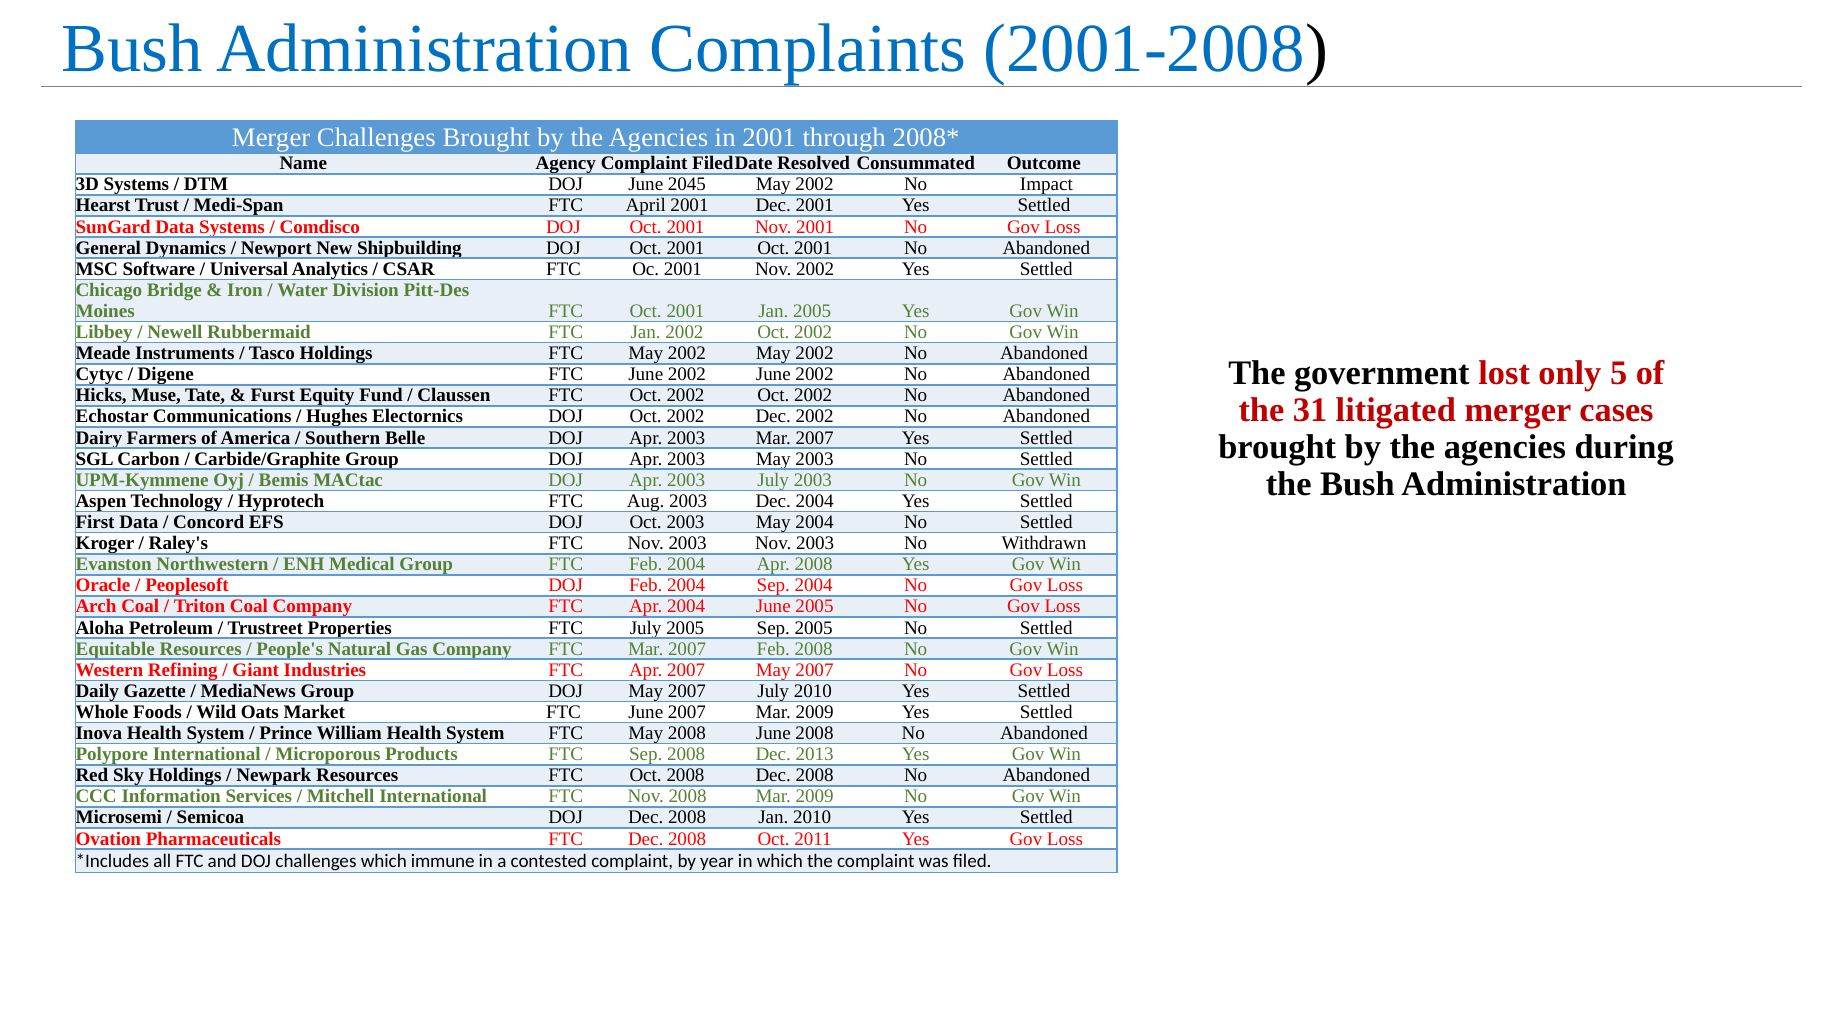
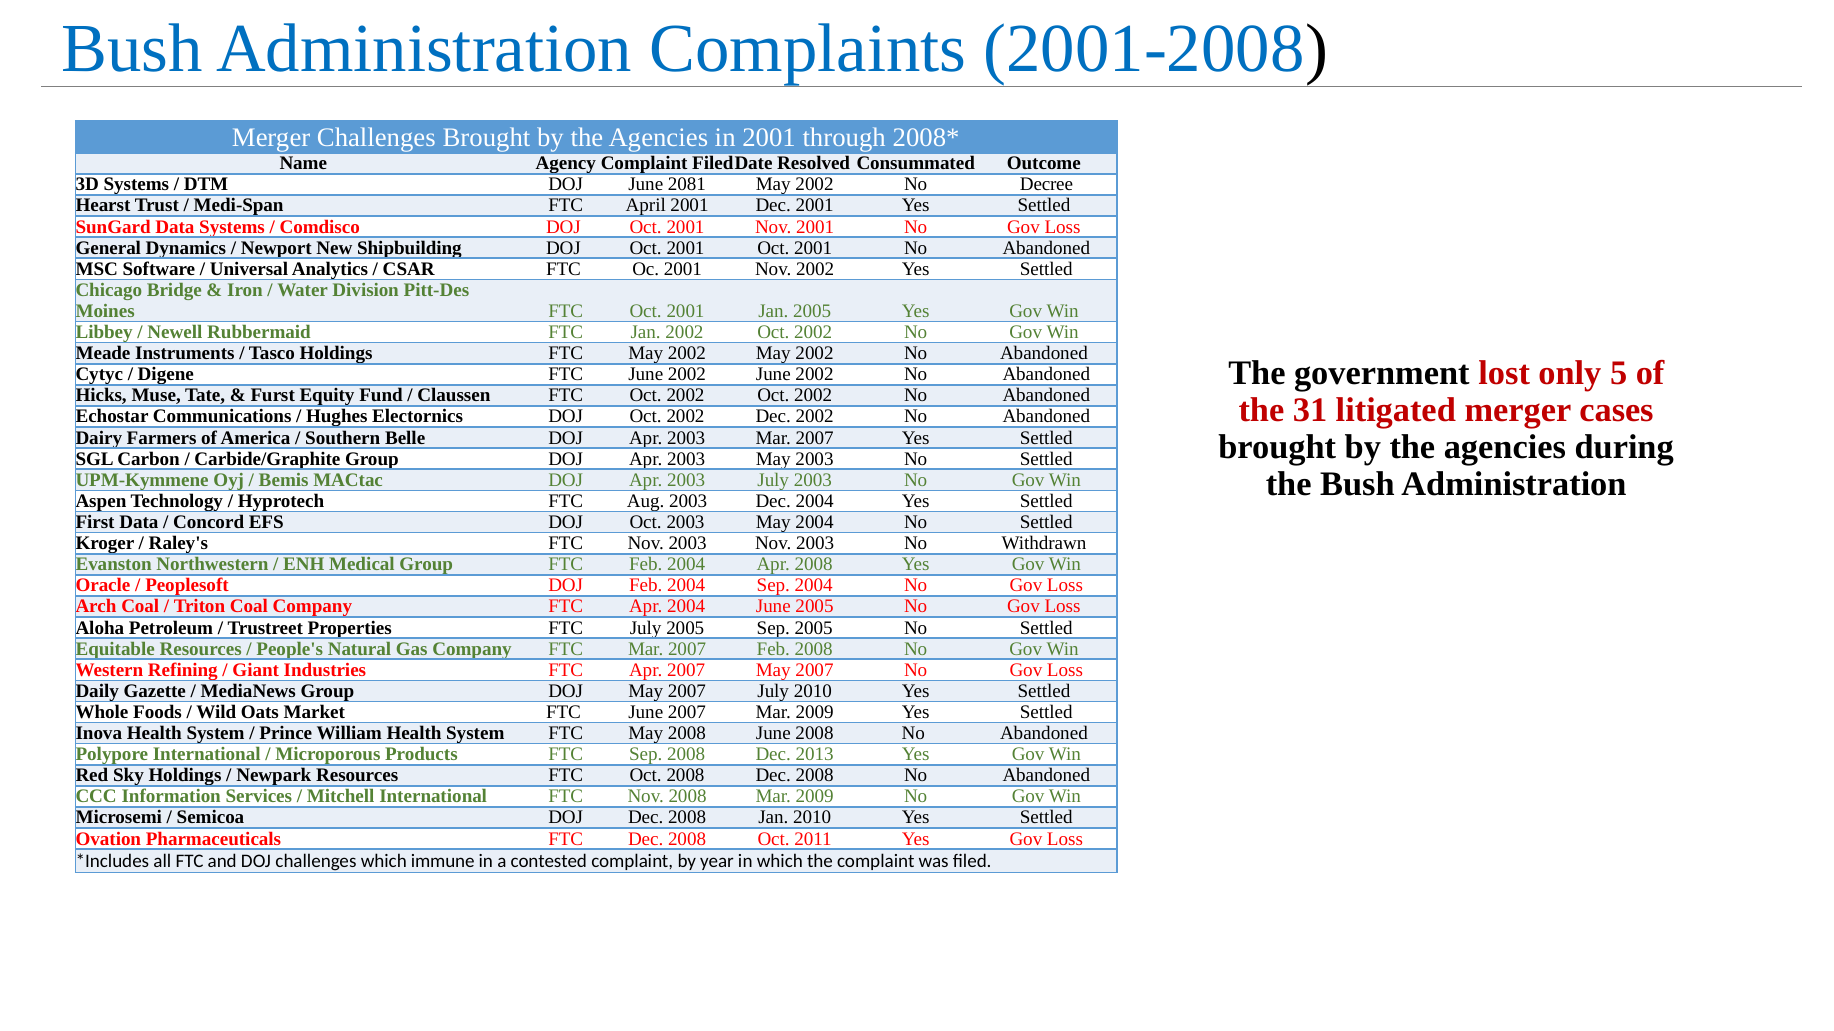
2045: 2045 -> 2081
Impact: Impact -> Decree
